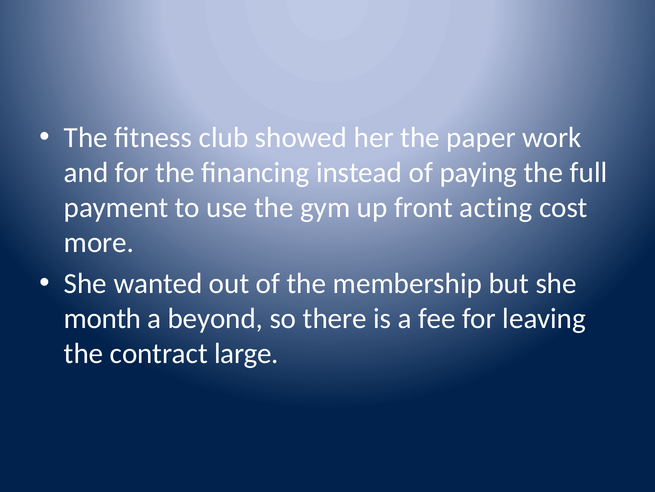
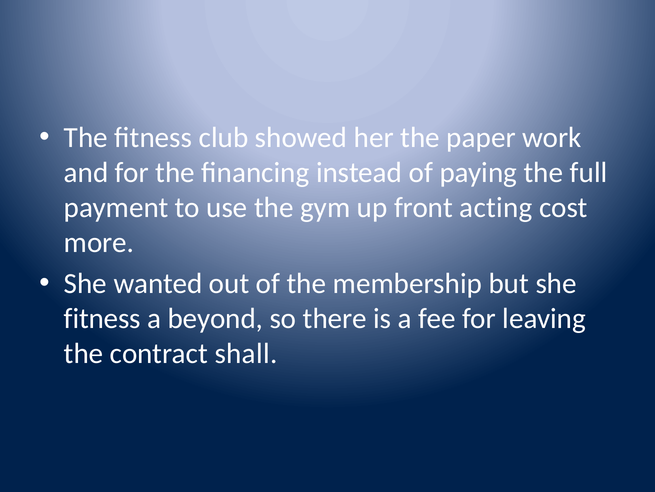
month at (102, 318): month -> fitness
large: large -> shall
